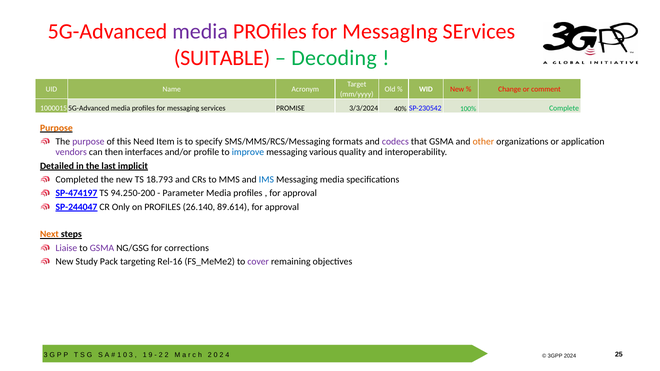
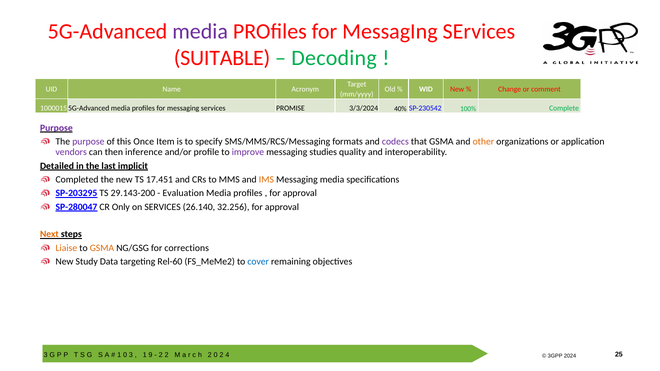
Purpose at (56, 128) colour: orange -> purple
Need: Need -> Once
interfaces: interfaces -> inference
improve colour: blue -> purple
various: various -> studies
18.793: 18.793 -> 17.451
IMS colour: blue -> orange
SP-474197: SP-474197 -> SP-203295
94.250-200: 94.250-200 -> 29.143-200
Parameter: Parameter -> Evaluation
SP-244047: SP-244047 -> SP-280047
on PROFILES: PROFILES -> SERVICES
89.614: 89.614 -> 32.256
Liaise colour: purple -> orange
GSMA at (102, 248) colour: purple -> orange
Pack: Pack -> Data
Rel-16: Rel-16 -> Rel-60
cover colour: purple -> blue
